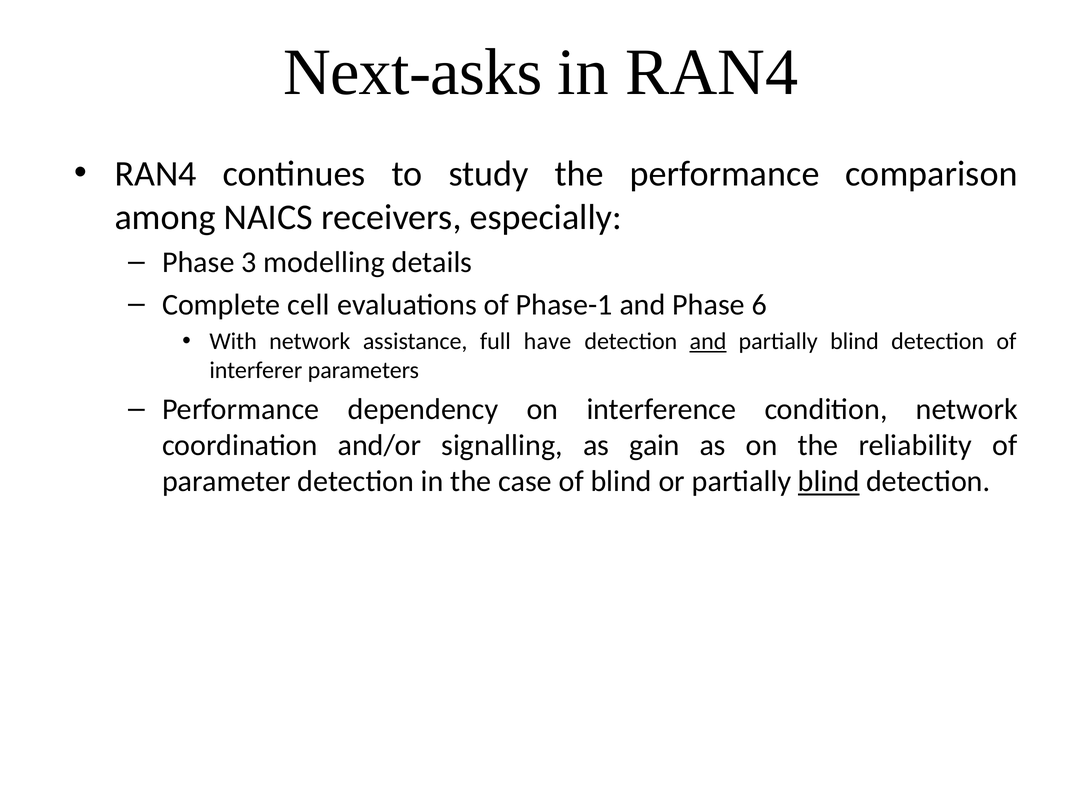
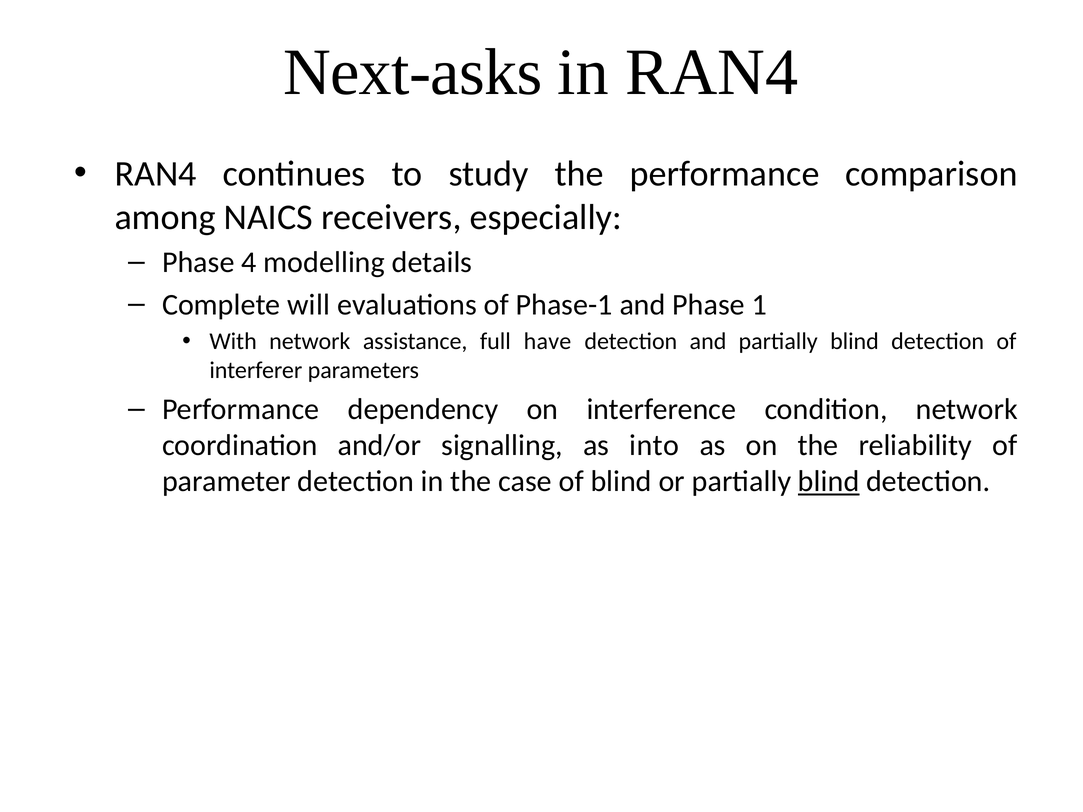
3: 3 -> 4
cell: cell -> will
6: 6 -> 1
and at (708, 342) underline: present -> none
gain: gain -> into
